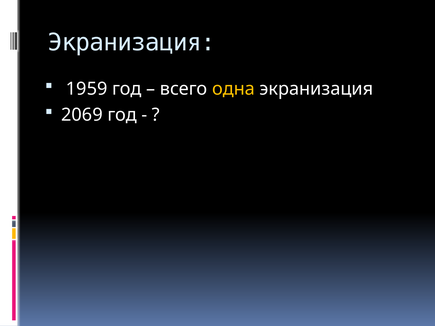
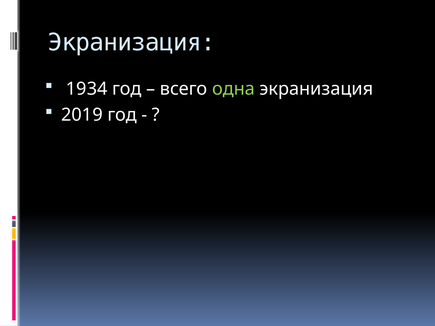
1959: 1959 -> 1934
одна colour: yellow -> light green
2069: 2069 -> 2019
